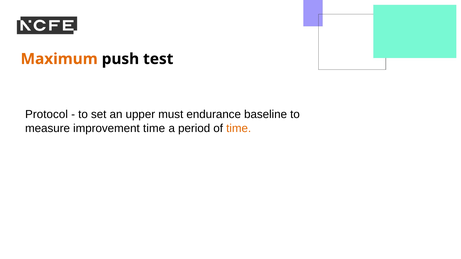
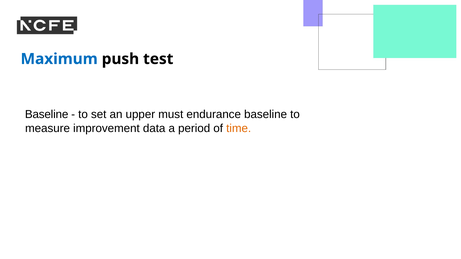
Maximum colour: orange -> blue
Protocol at (47, 115): Protocol -> Baseline
improvement time: time -> data
